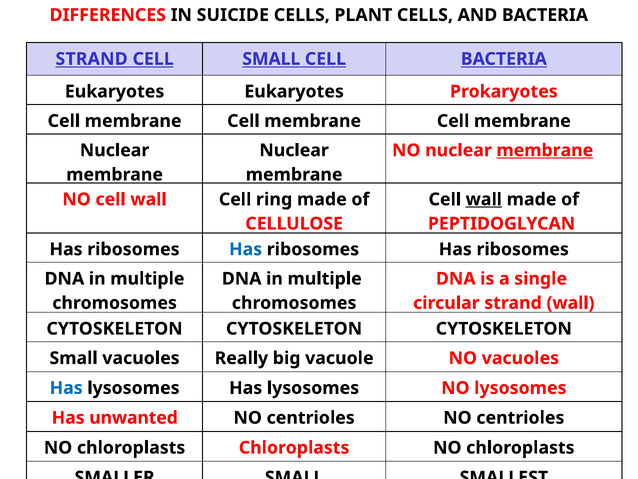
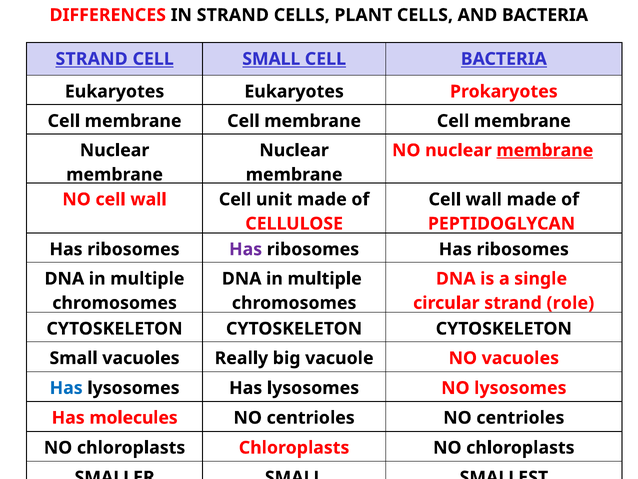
IN SUICIDE: SUICIDE -> STRAND
ring: ring -> unit
wall at (484, 199) underline: present -> none
Has at (246, 249) colour: blue -> purple
strand wall: wall -> role
unwanted: unwanted -> molecules
